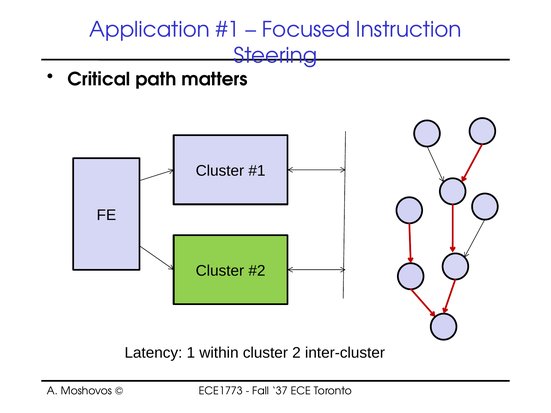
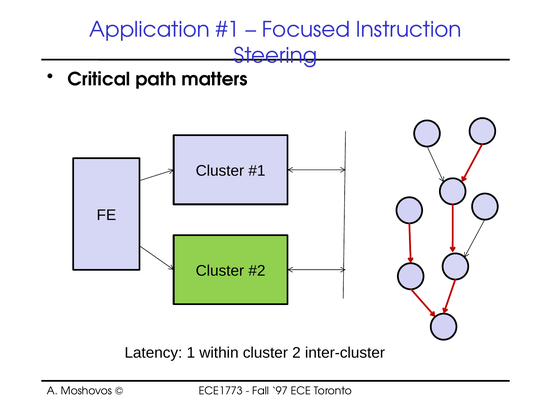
37: 37 -> 97
